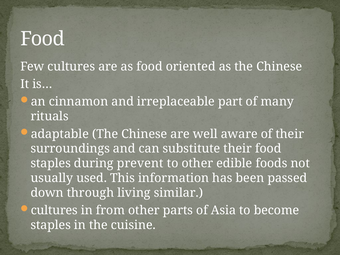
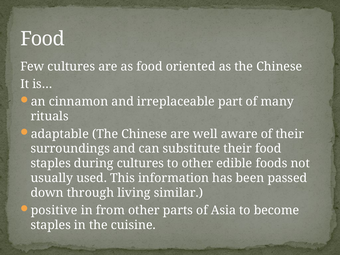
during prevent: prevent -> cultures
cultures at (54, 210): cultures -> positive
